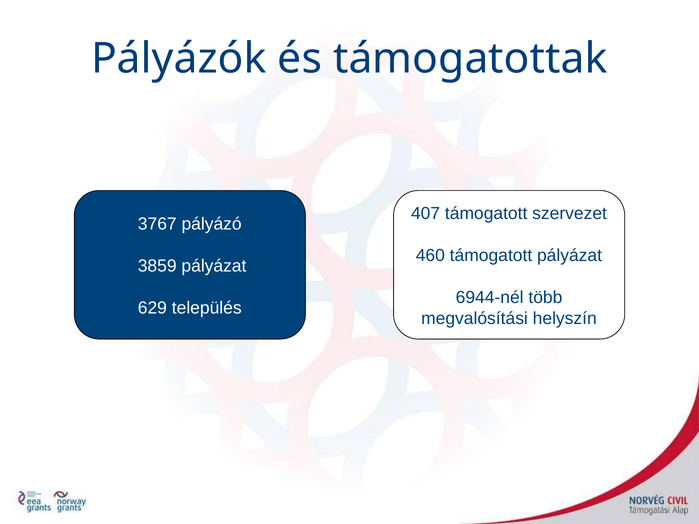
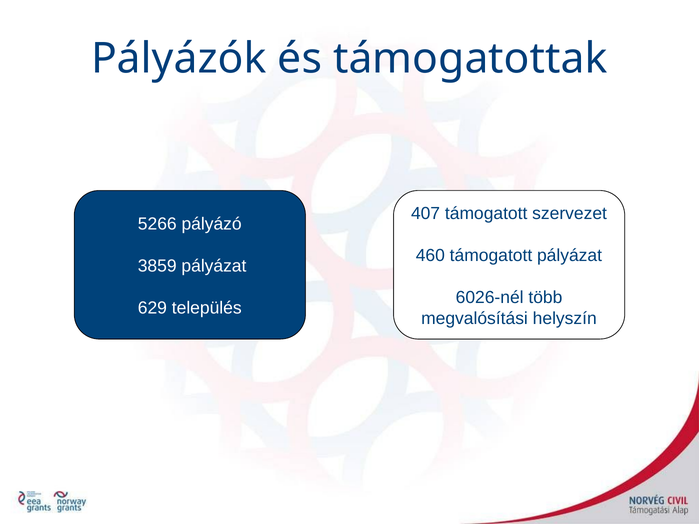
3767: 3767 -> 5266
6944-nél: 6944-nél -> 6026-nél
